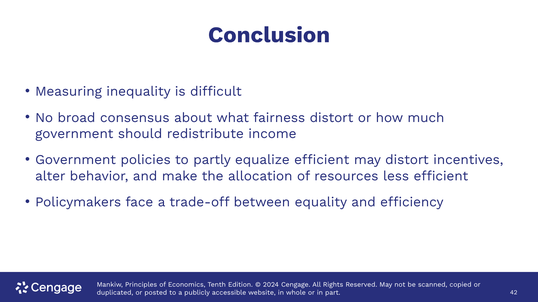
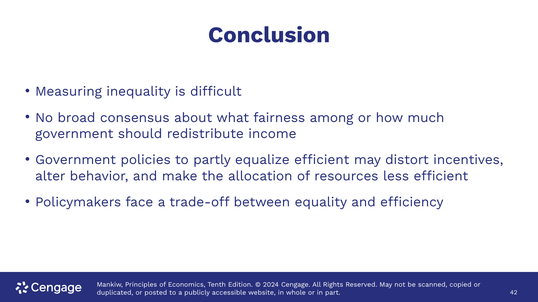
fairness distort: distort -> among
